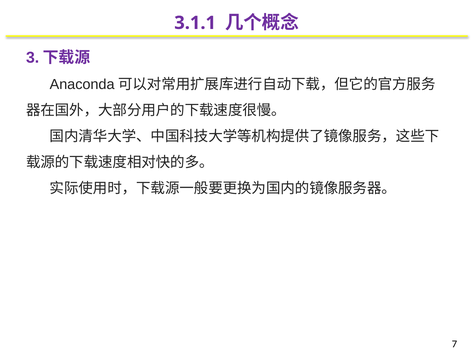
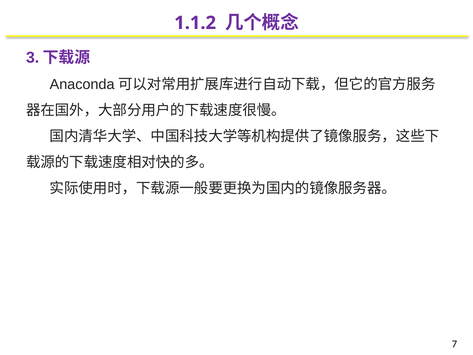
3.1.1: 3.1.1 -> 1.1.2
